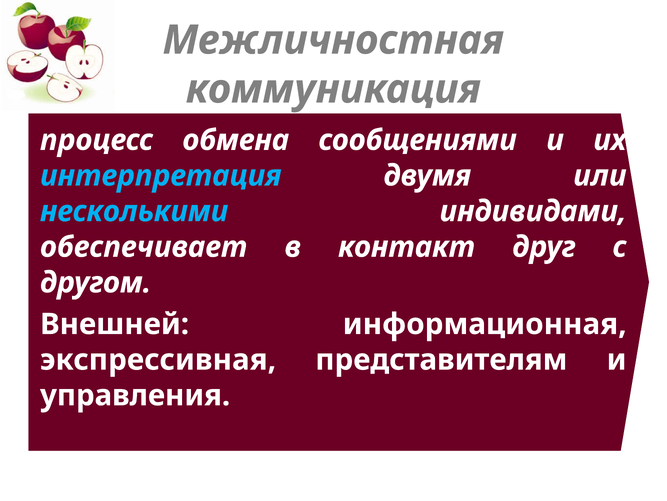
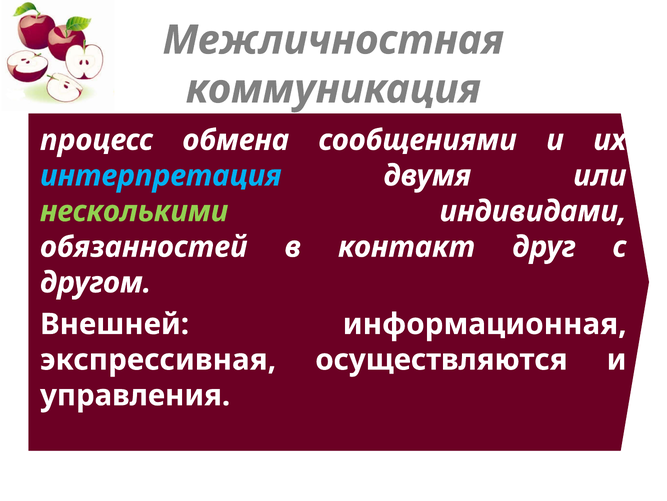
несколькими colour: light blue -> light green
обеспечивает: обеспечивает -> обязанностей
представителям: представителям -> осуществляются
